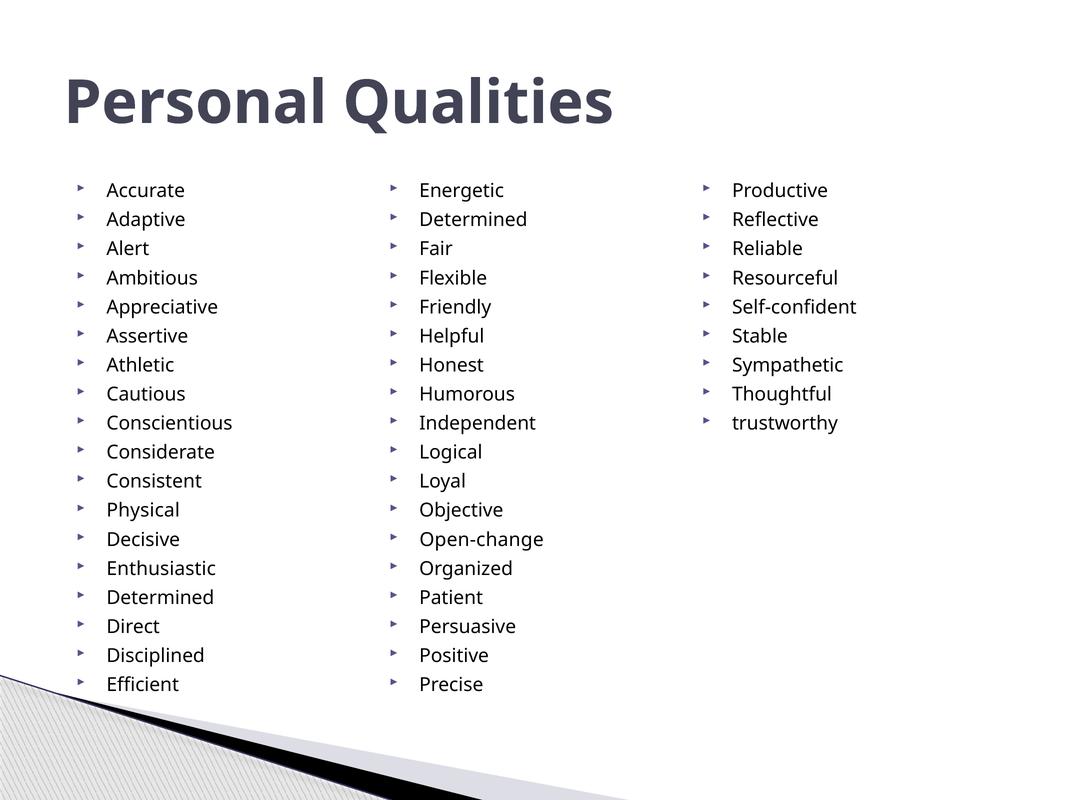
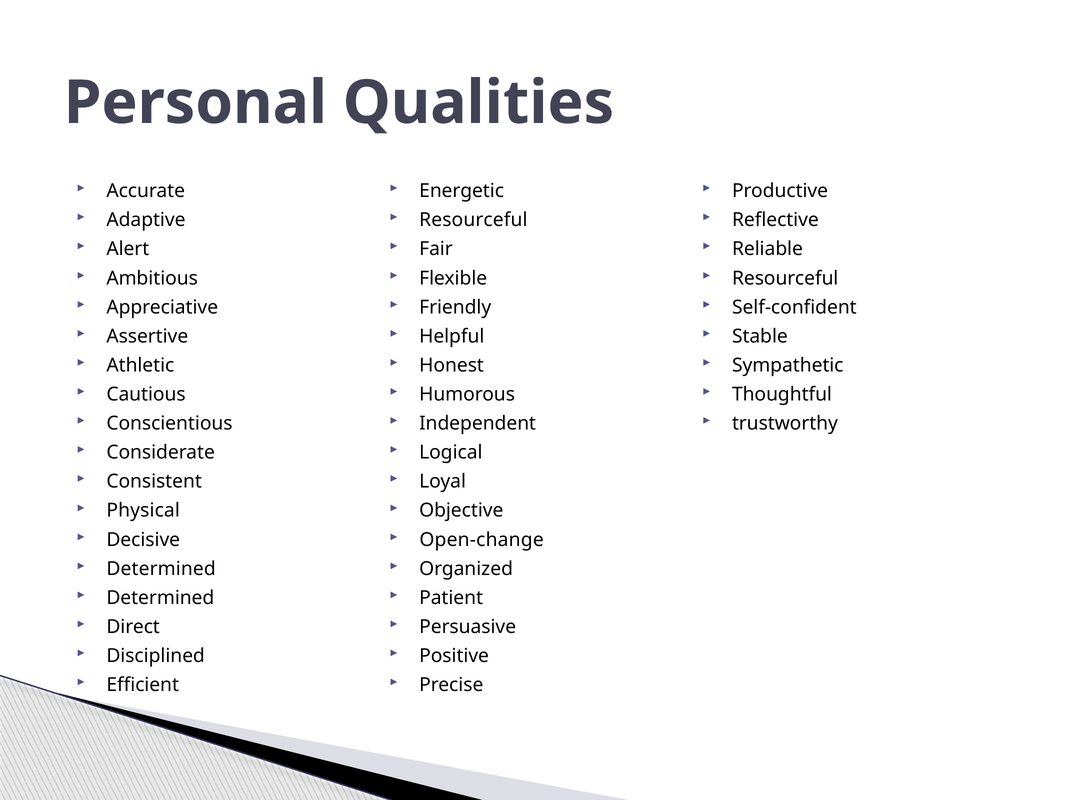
Determined at (473, 220): Determined -> Resourceful
Enthusiastic at (161, 568): Enthusiastic -> Determined
